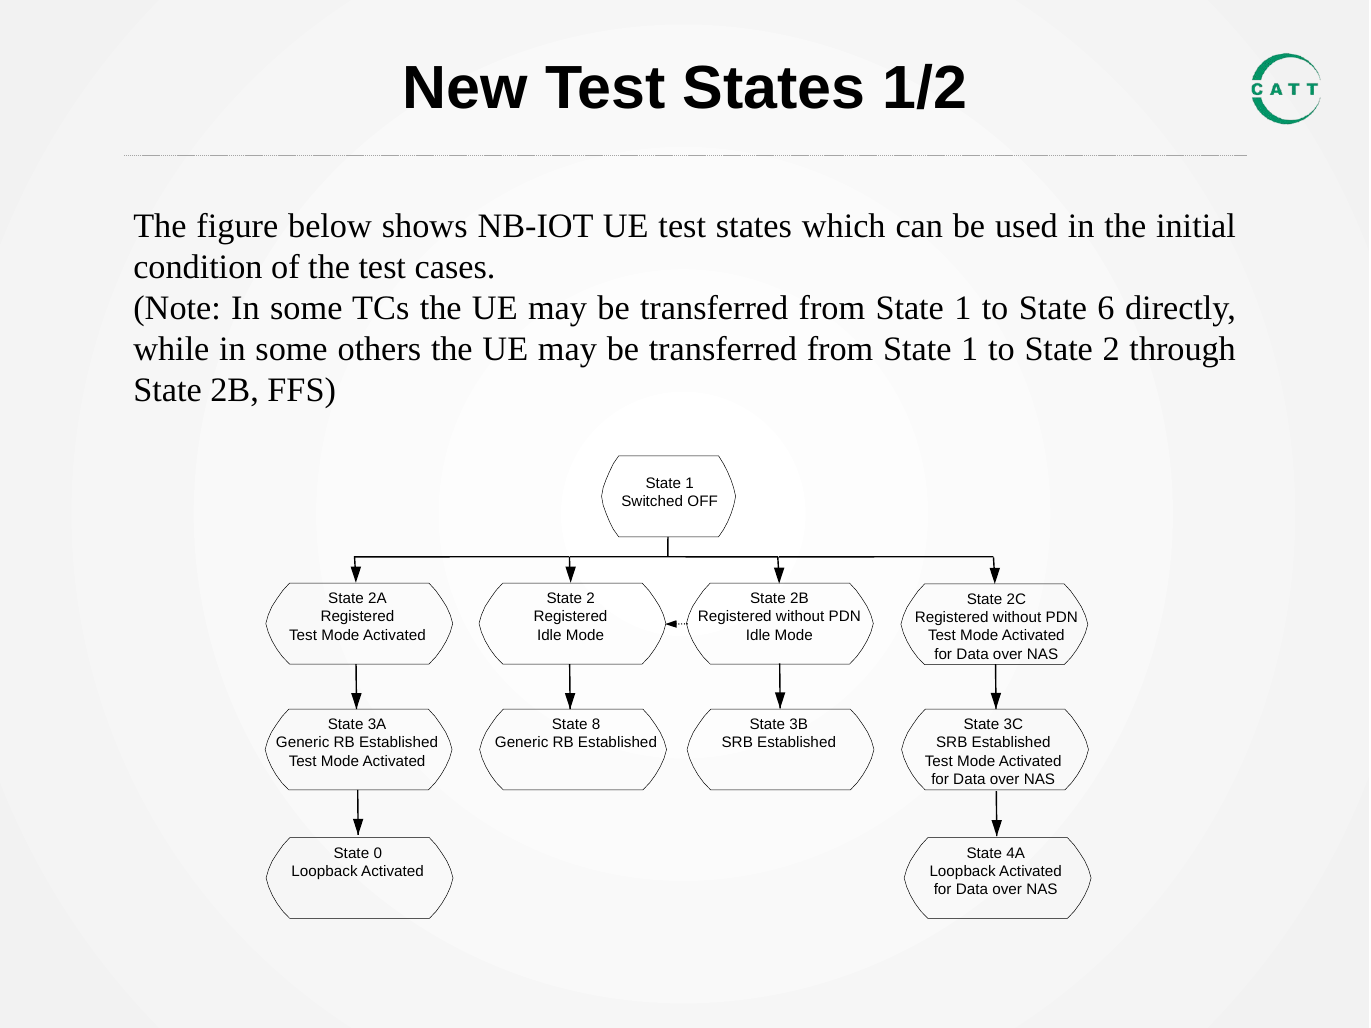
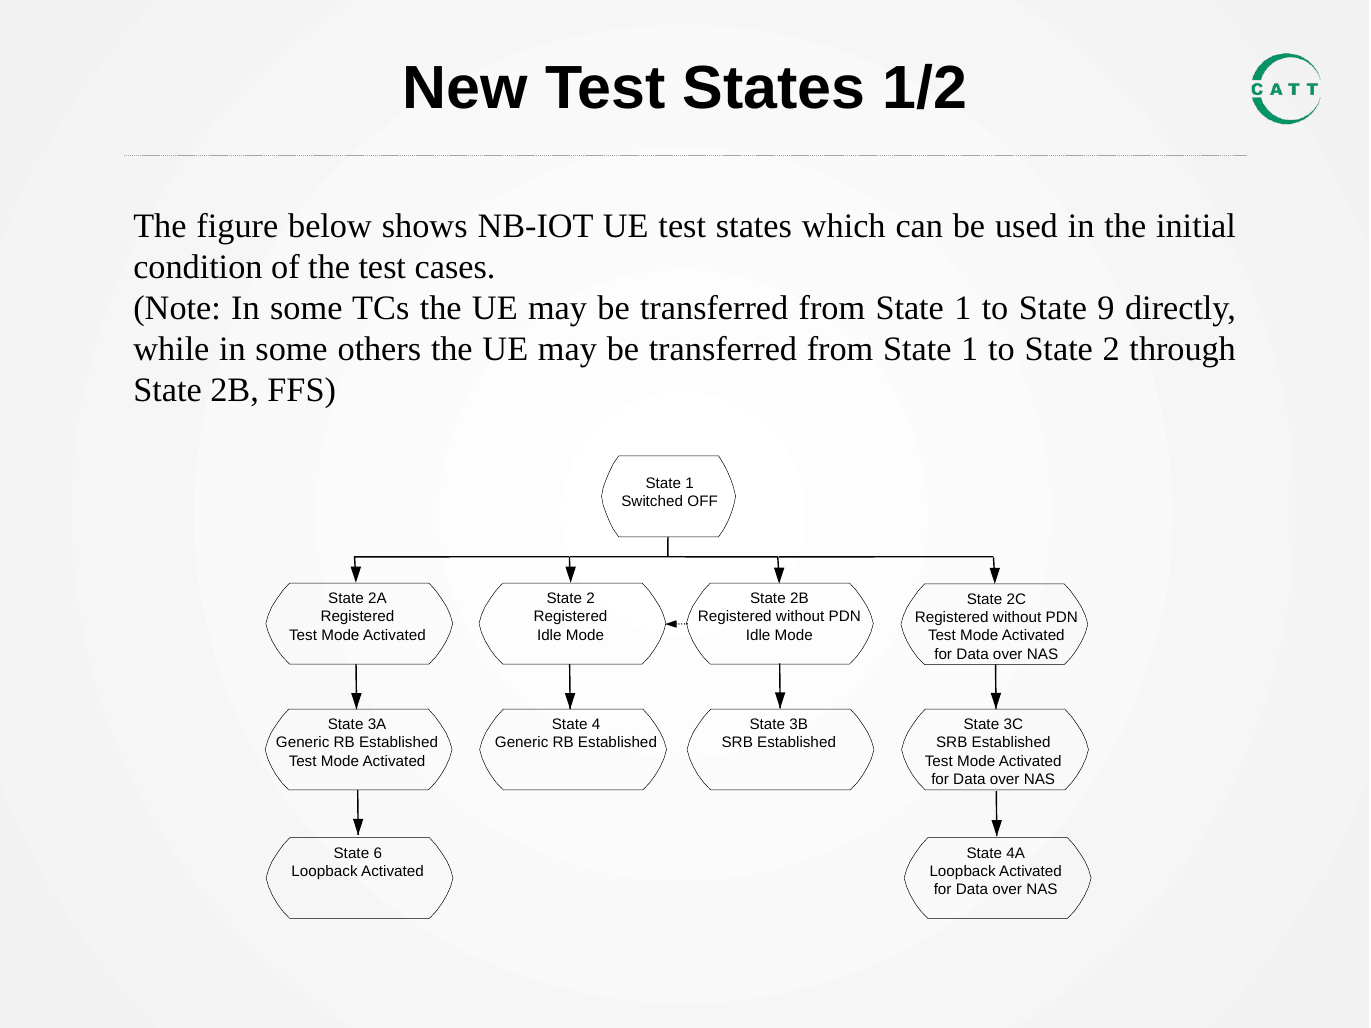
6: 6 -> 9
8: 8 -> 4
0: 0 -> 6
